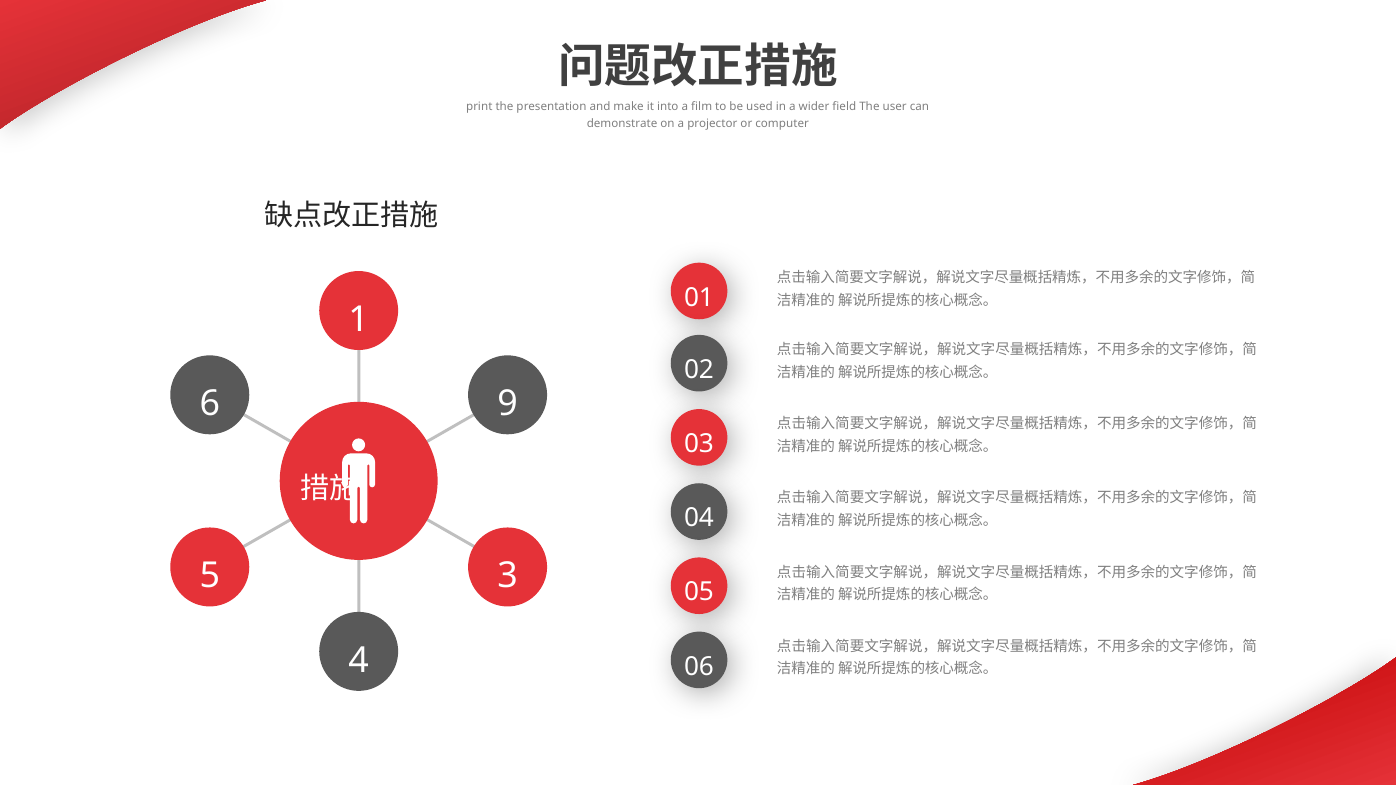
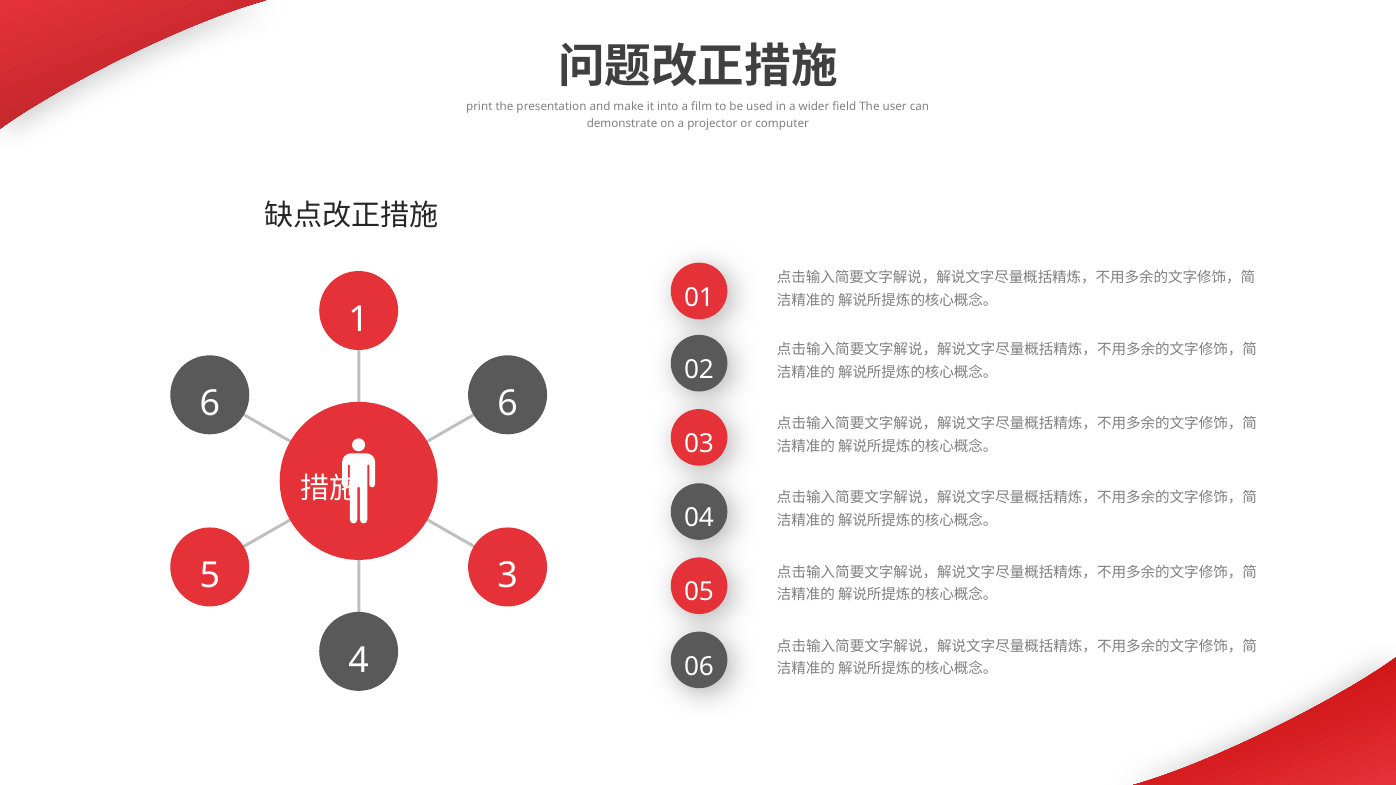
6 9: 9 -> 6
